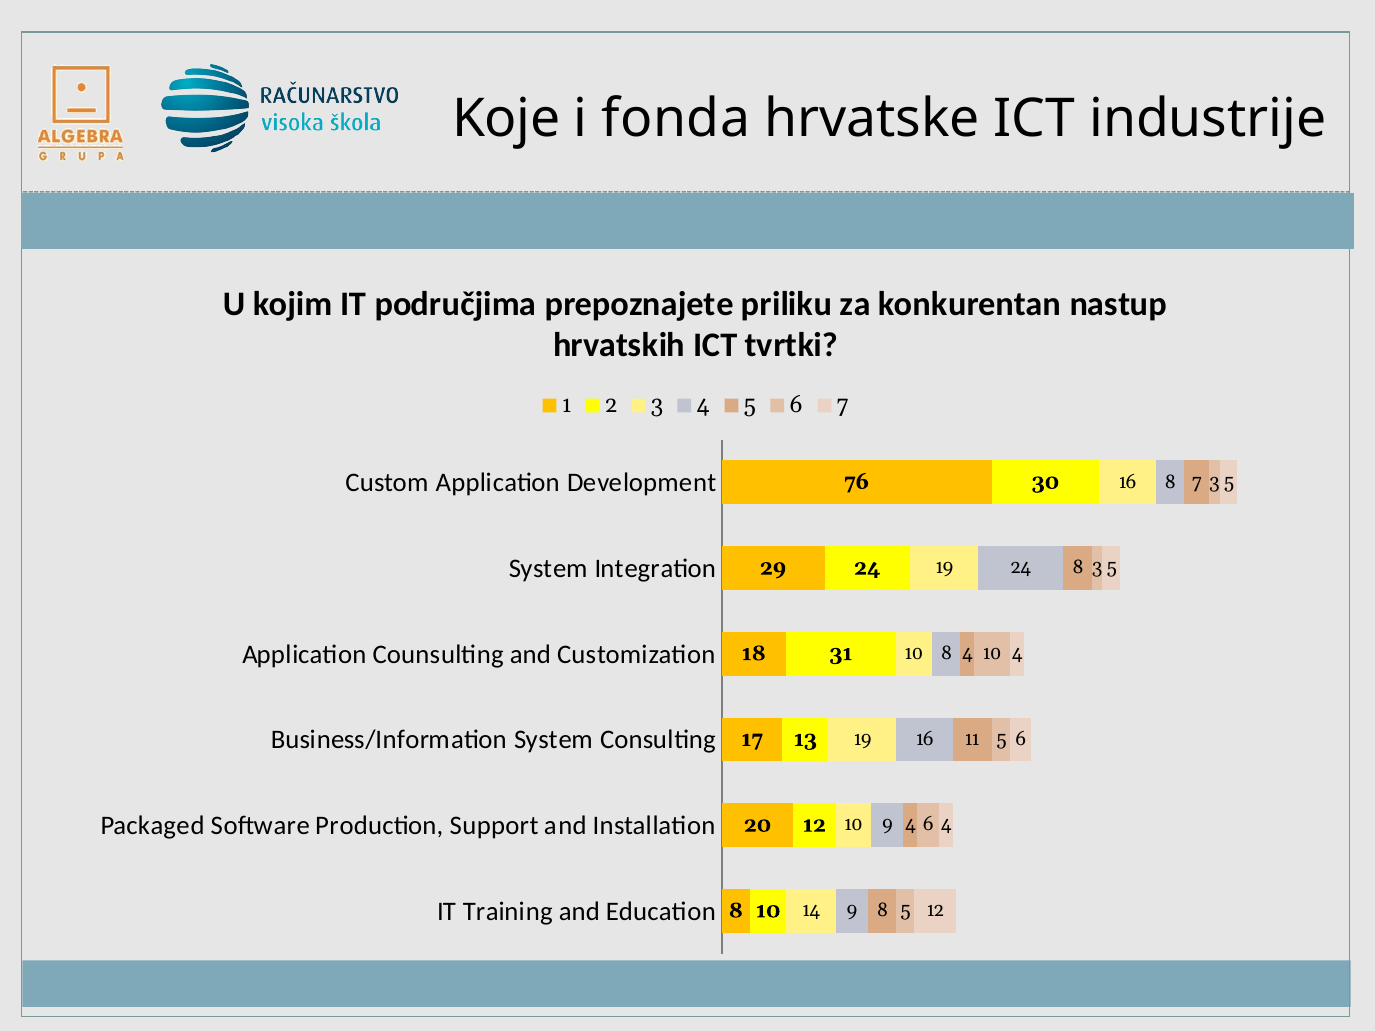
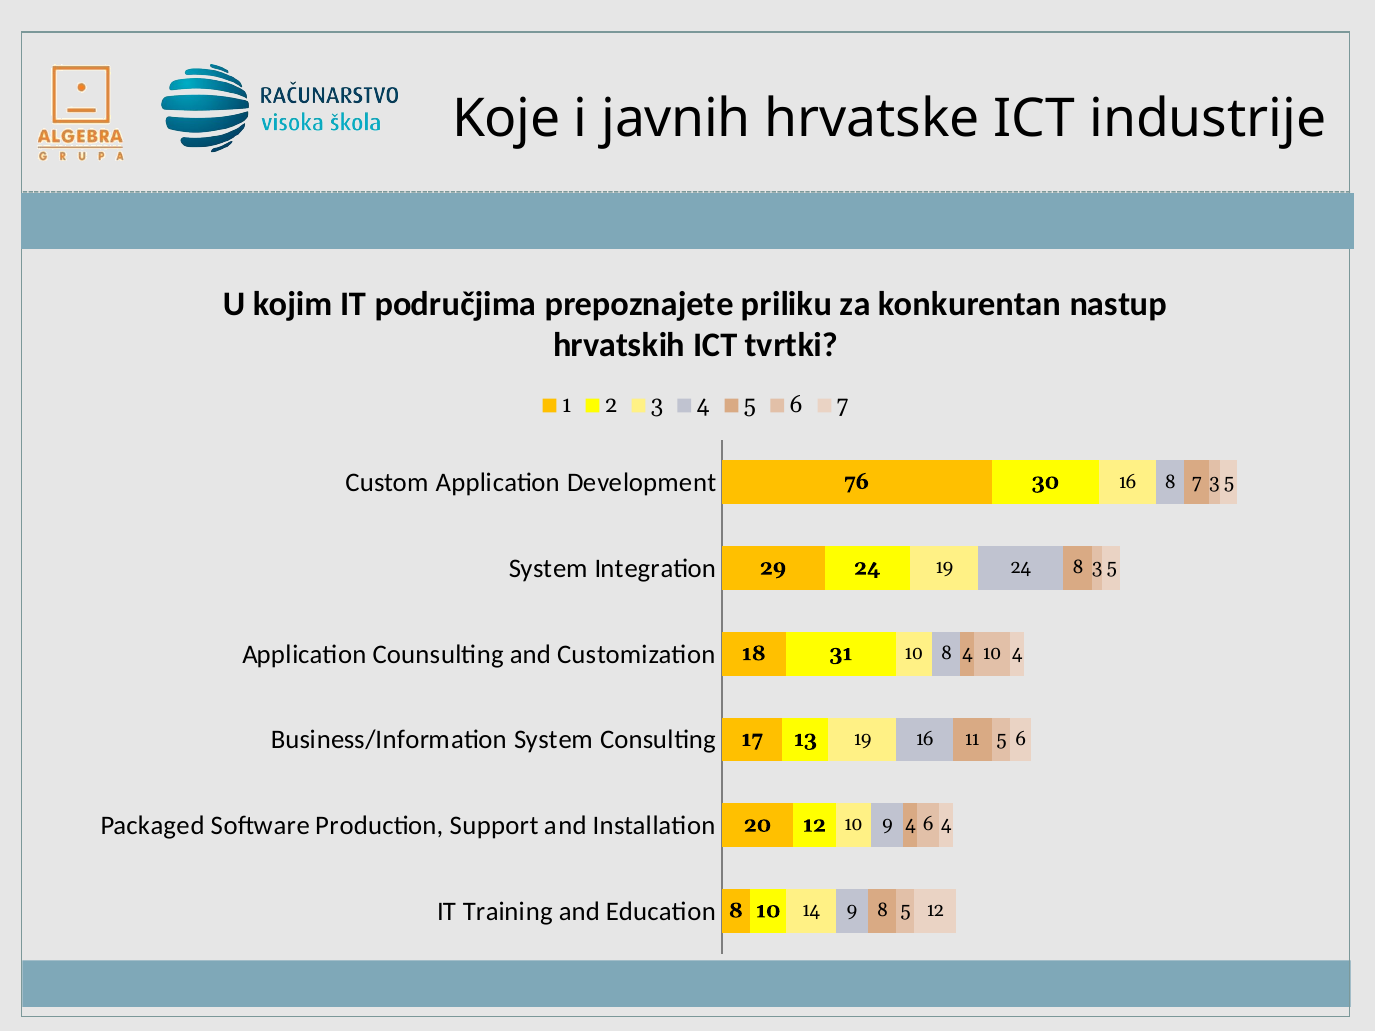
fonda: fonda -> javnih
